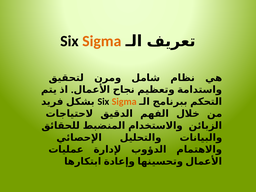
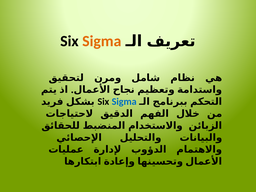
Sigma at (124, 102) colour: orange -> blue
